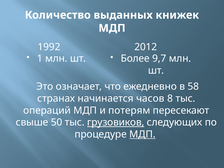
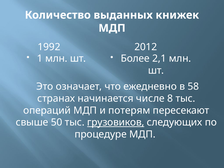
9,7: 9,7 -> 2,1
часов: часов -> числе
МДП at (142, 134) underline: present -> none
